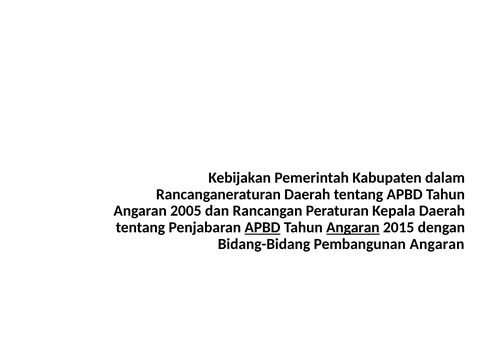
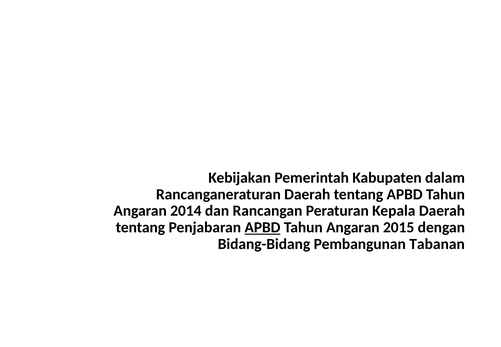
2005: 2005 -> 2014
Angaran at (353, 227) underline: present -> none
Pembangunan Angaran: Angaran -> Tabanan
